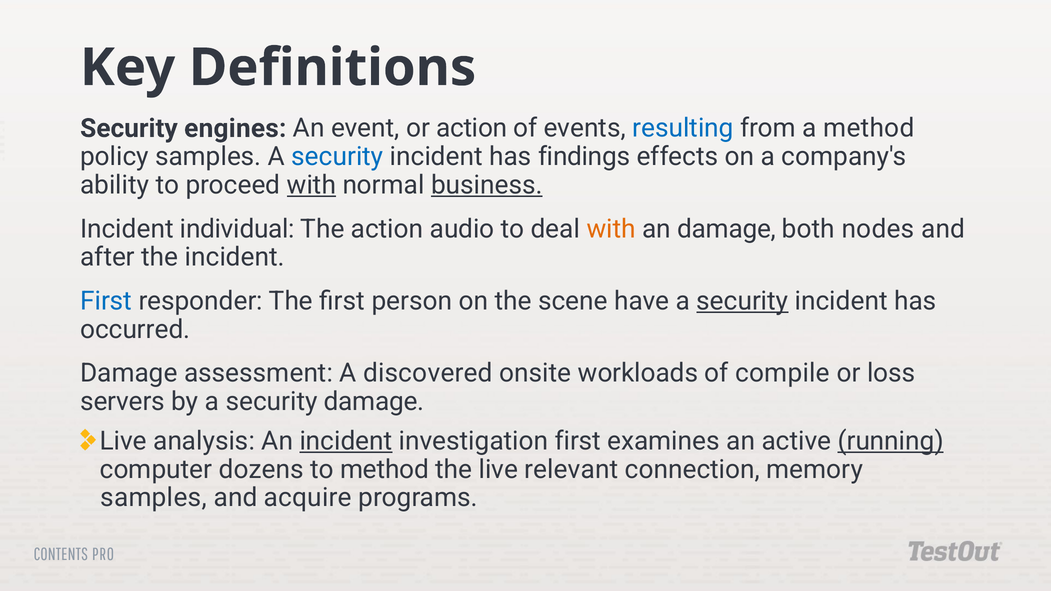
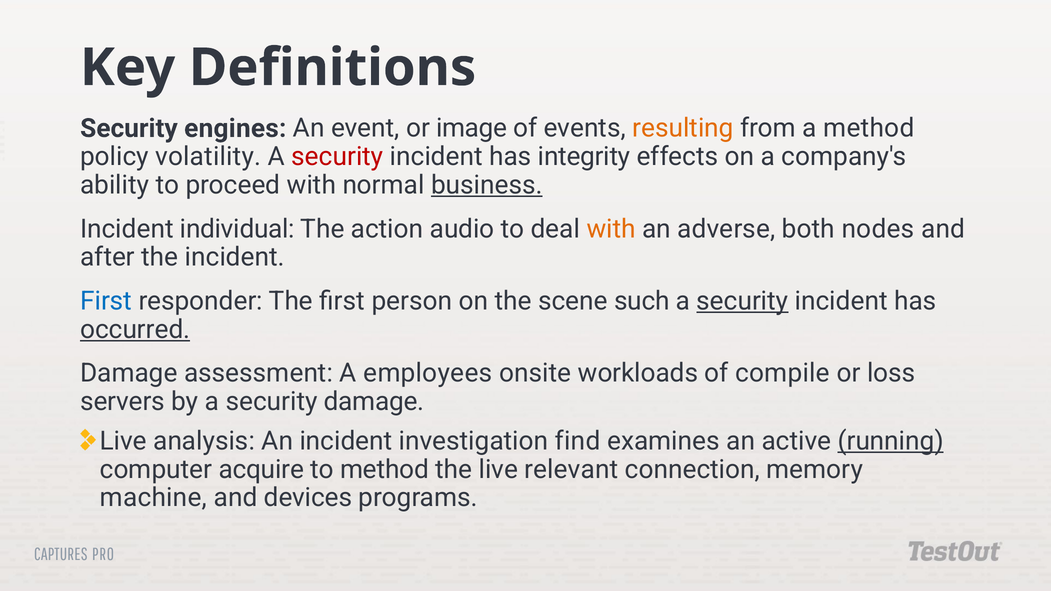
or action: action -> image
resulting colour: blue -> orange
policy samples: samples -> volatility
security at (337, 157) colour: blue -> red
findings: findings -> integrity
with at (311, 185) underline: present -> none
an damage: damage -> adverse
have: have -> such
occurred underline: none -> present
discovered: discovered -> employees
incident at (346, 441) underline: present -> none
investigation first: first -> find
dozens: dozens -> acquire
samples at (153, 498): samples -> machine
acquire: acquire -> devices
CONTENTS: CONTENTS -> CAPTURES
